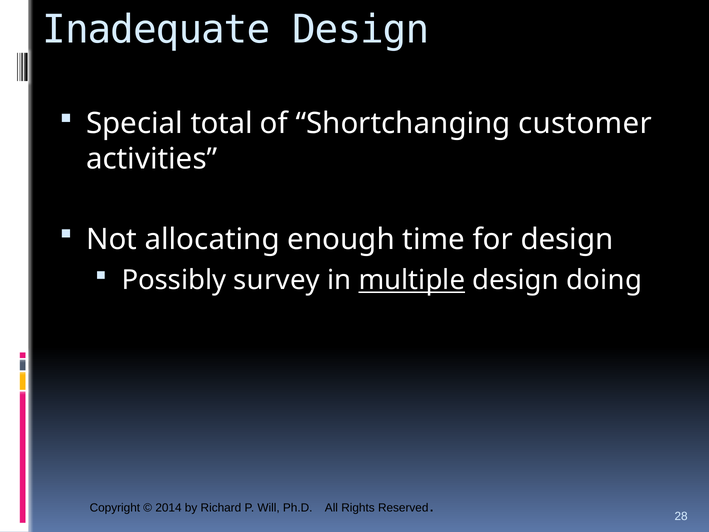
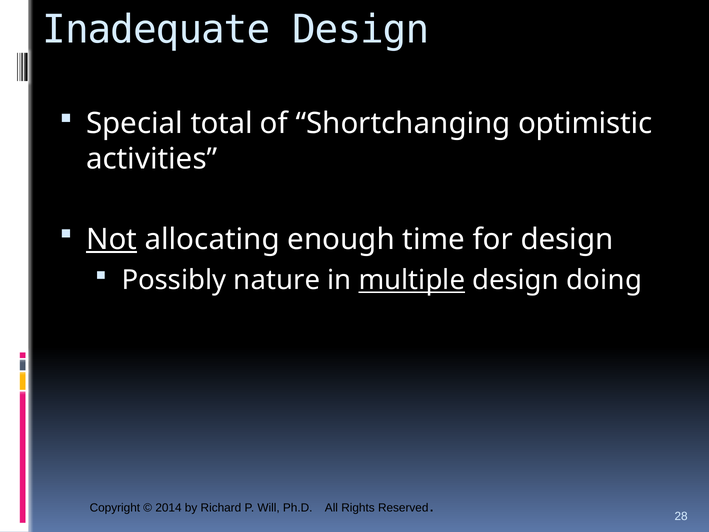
customer: customer -> optimistic
Not underline: none -> present
survey: survey -> nature
